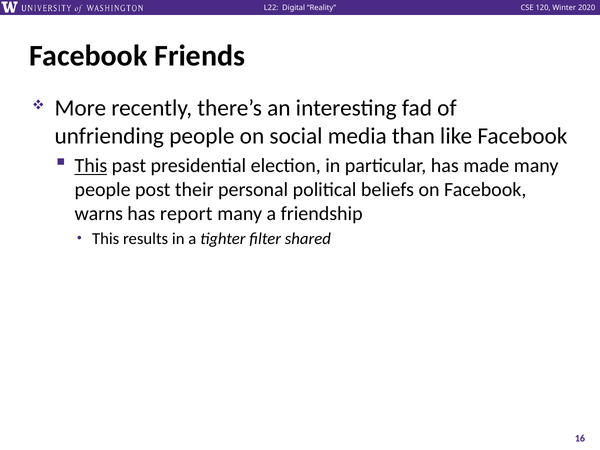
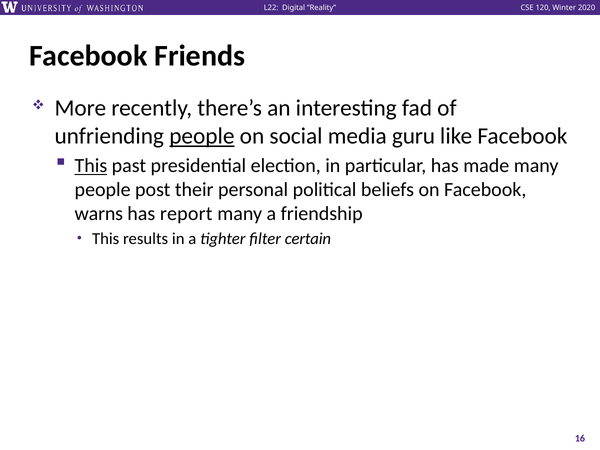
people at (202, 136) underline: none -> present
than: than -> guru
shared: shared -> certain
